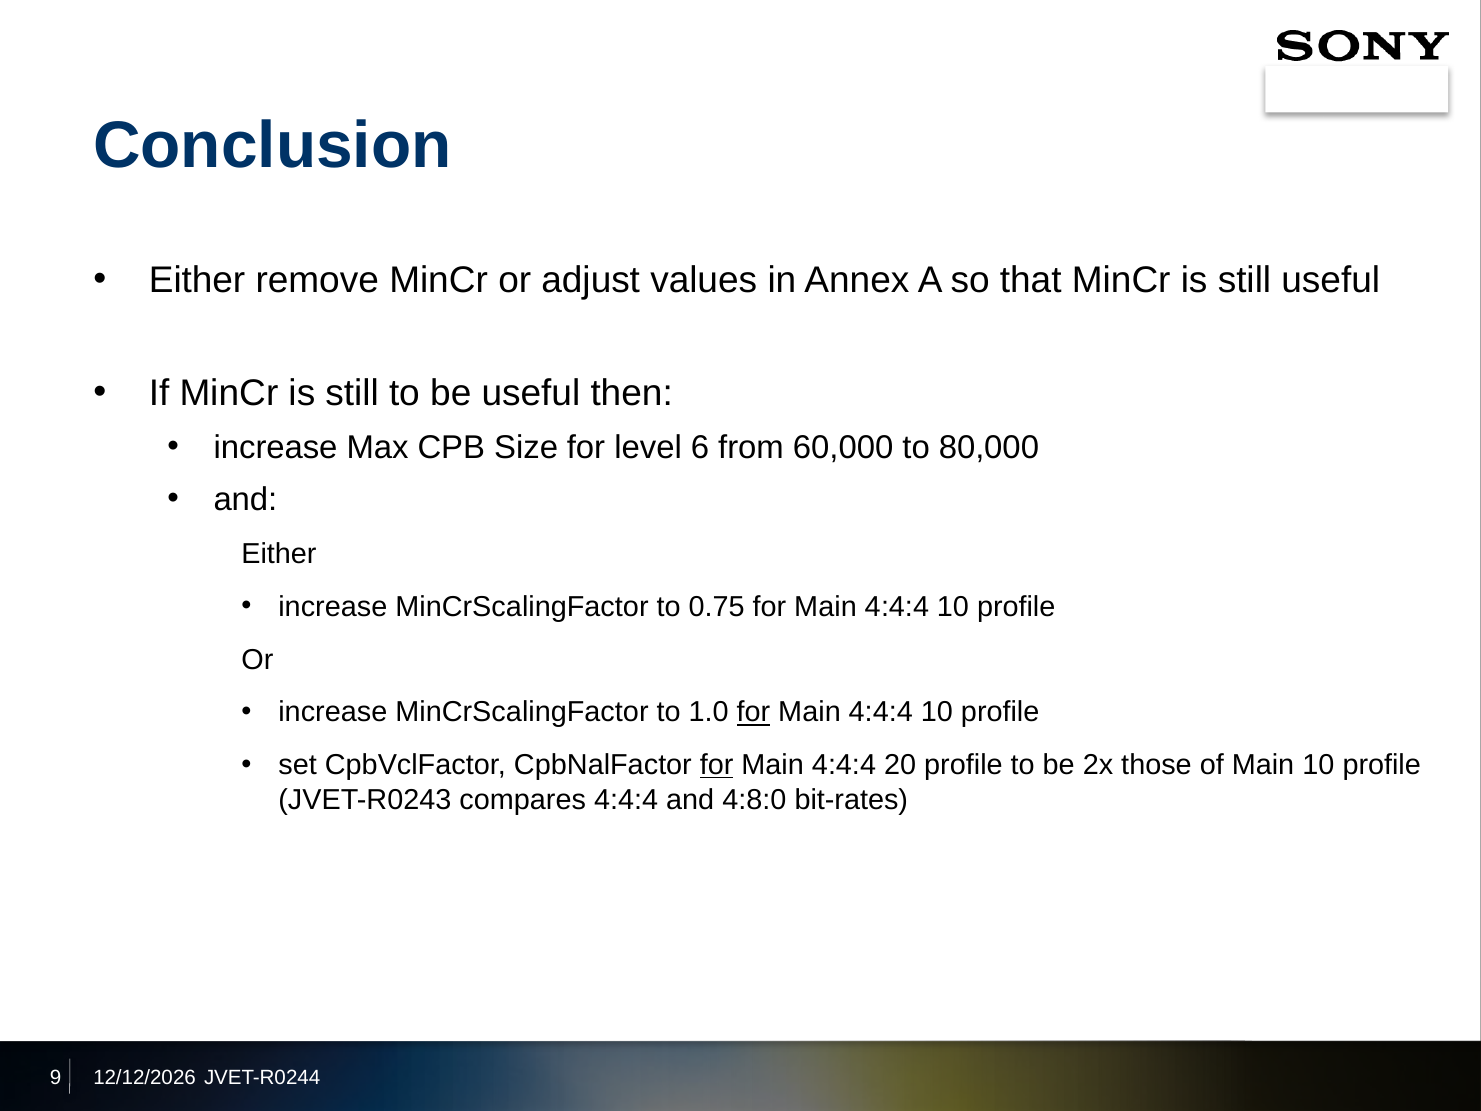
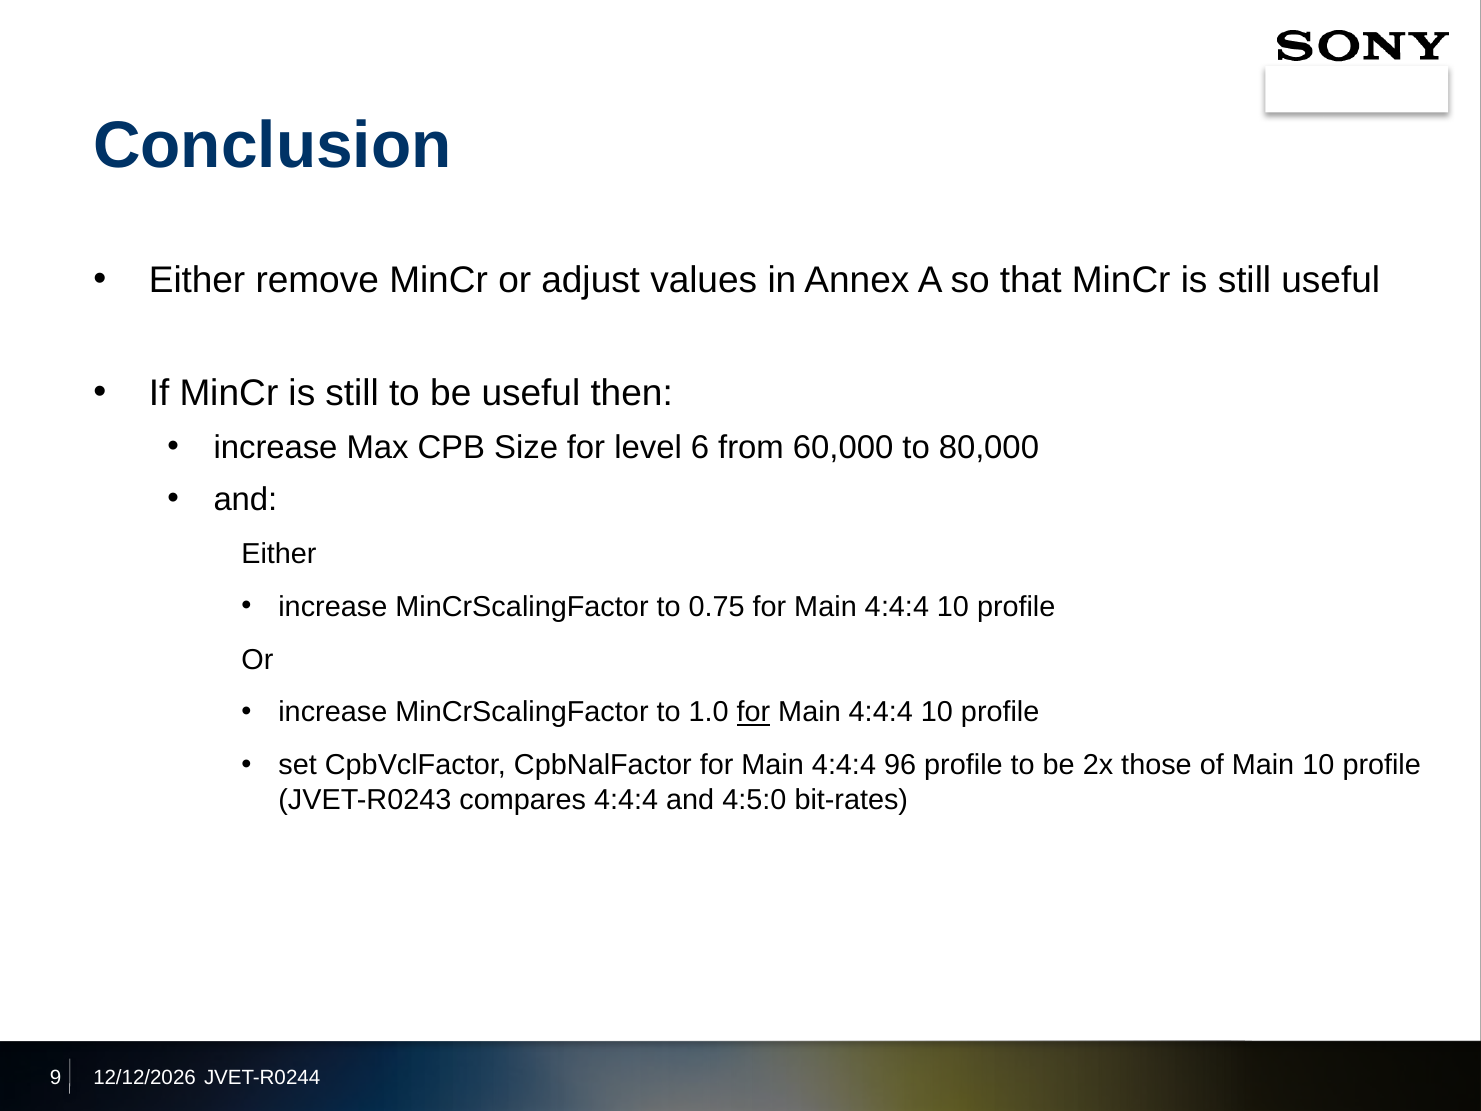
for at (717, 765) underline: present -> none
20: 20 -> 96
4:8:0: 4:8:0 -> 4:5:0
